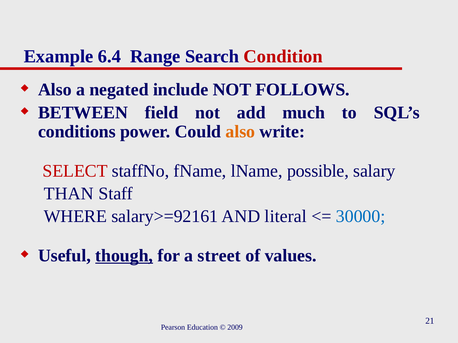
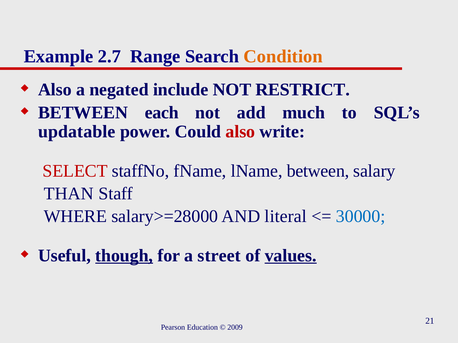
6.4: 6.4 -> 2.7
Condition colour: red -> orange
FOLLOWS: FOLLOWS -> RESTRICT
field: field -> each
conditions: conditions -> updatable
also at (240, 132) colour: orange -> red
lName possible: possible -> between
salary>=92161: salary>=92161 -> salary>=28000
values underline: none -> present
